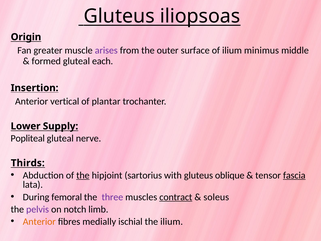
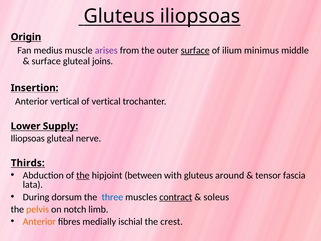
greater: greater -> medius
surface at (195, 50) underline: none -> present
formed at (46, 61): formed -> surface
each: each -> joins
of plantar: plantar -> vertical
Popliteal at (28, 138): Popliteal -> Iliopsoas
sartorius: sartorius -> between
oblique: oblique -> around
fascia underline: present -> none
femoral: femoral -> dorsum
three colour: purple -> blue
pelvis colour: purple -> orange
the ilium: ilium -> crest
